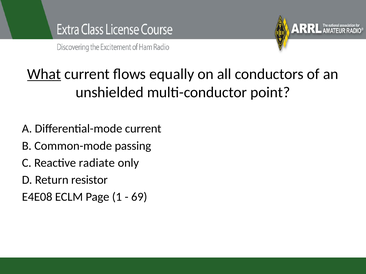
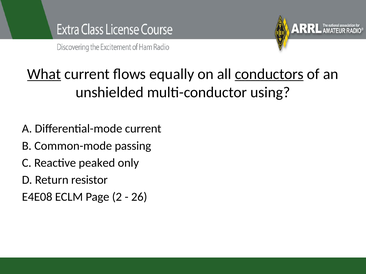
conductors underline: none -> present
point: point -> using
radiate: radiate -> peaked
1: 1 -> 2
69: 69 -> 26
